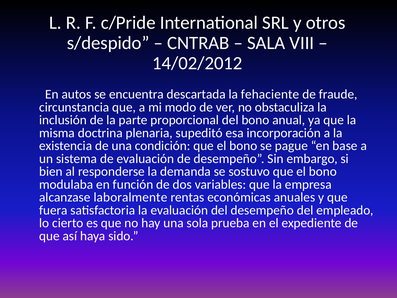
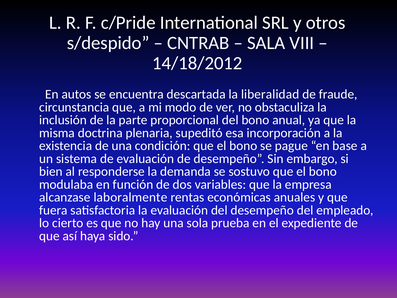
14/02/2012: 14/02/2012 -> 14/18/2012
fehaciente: fehaciente -> liberalidad
